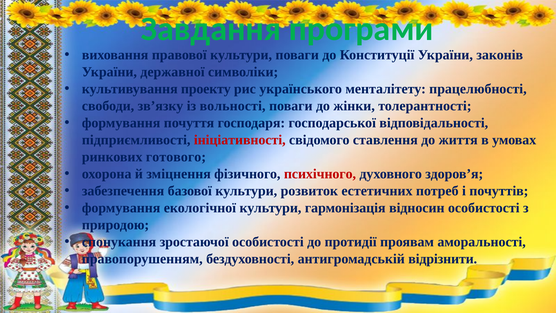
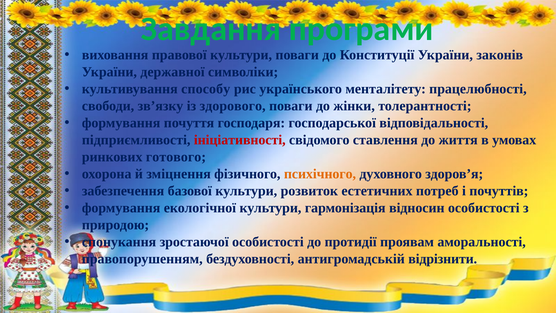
проекту: проекту -> способу
вольності: вольності -> здорового
психічного colour: red -> orange
